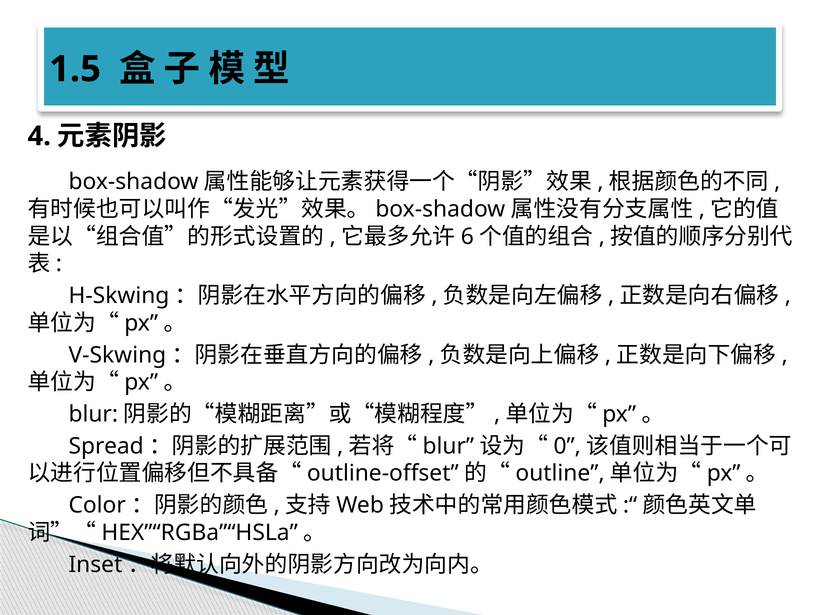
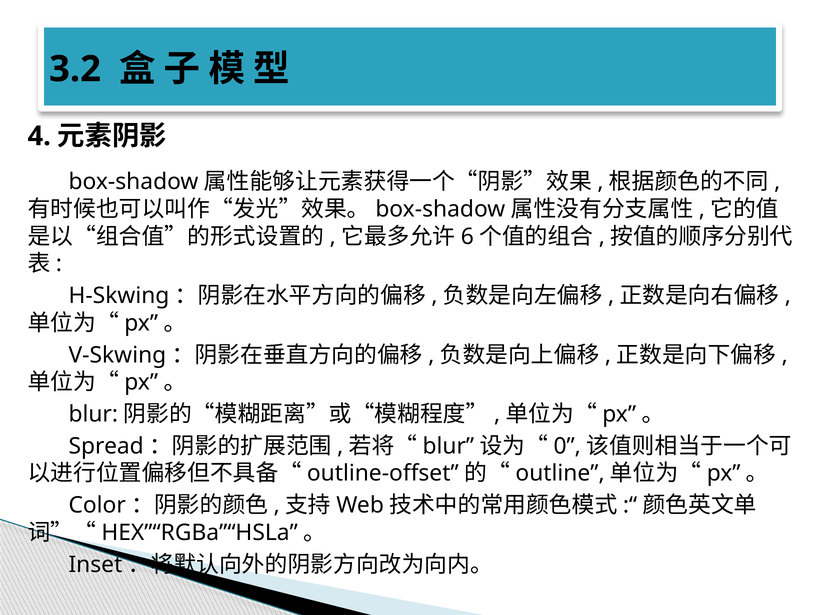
1.5: 1.5 -> 3.2
